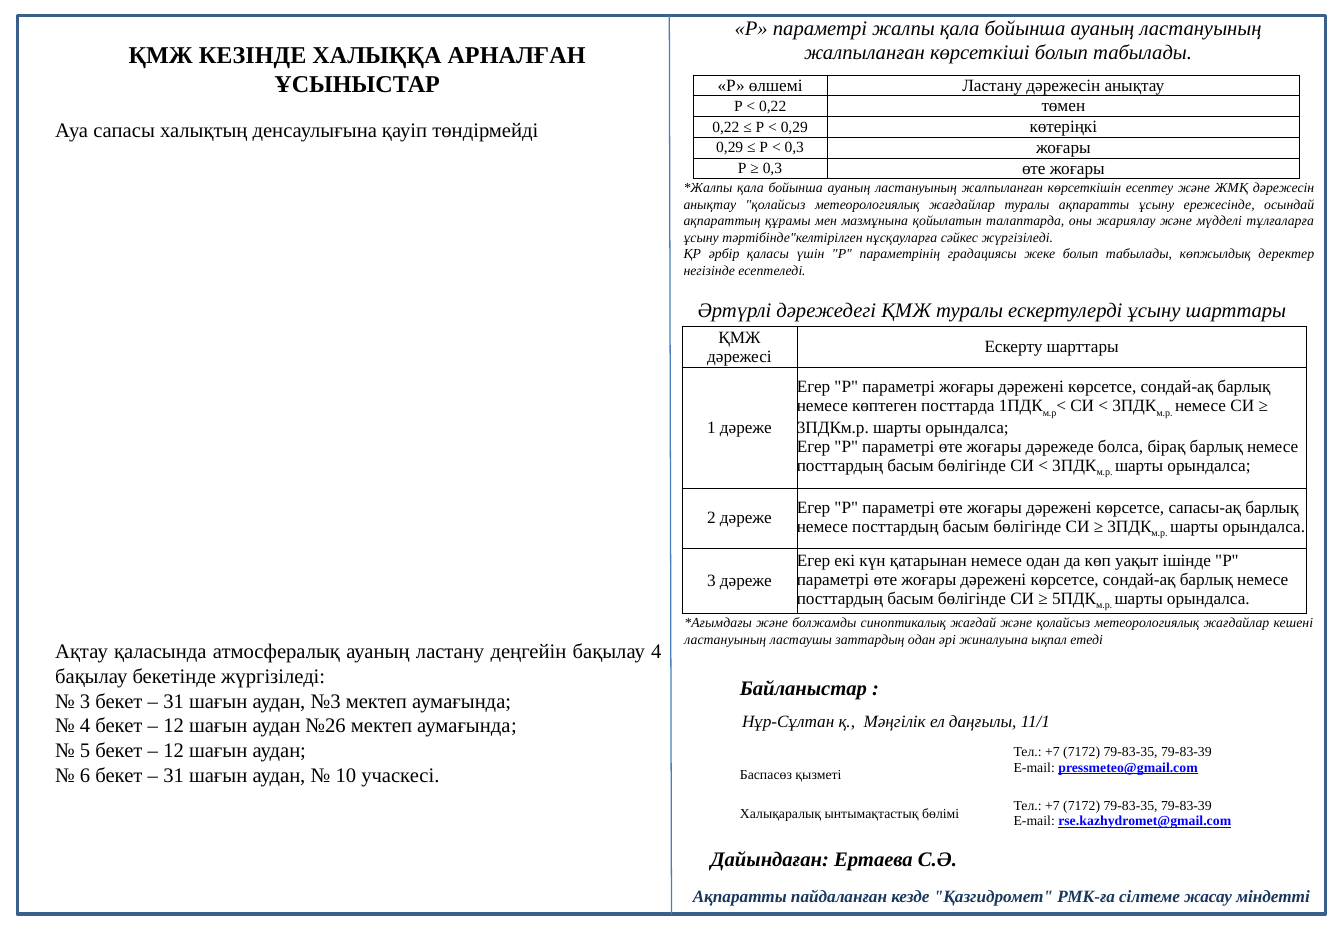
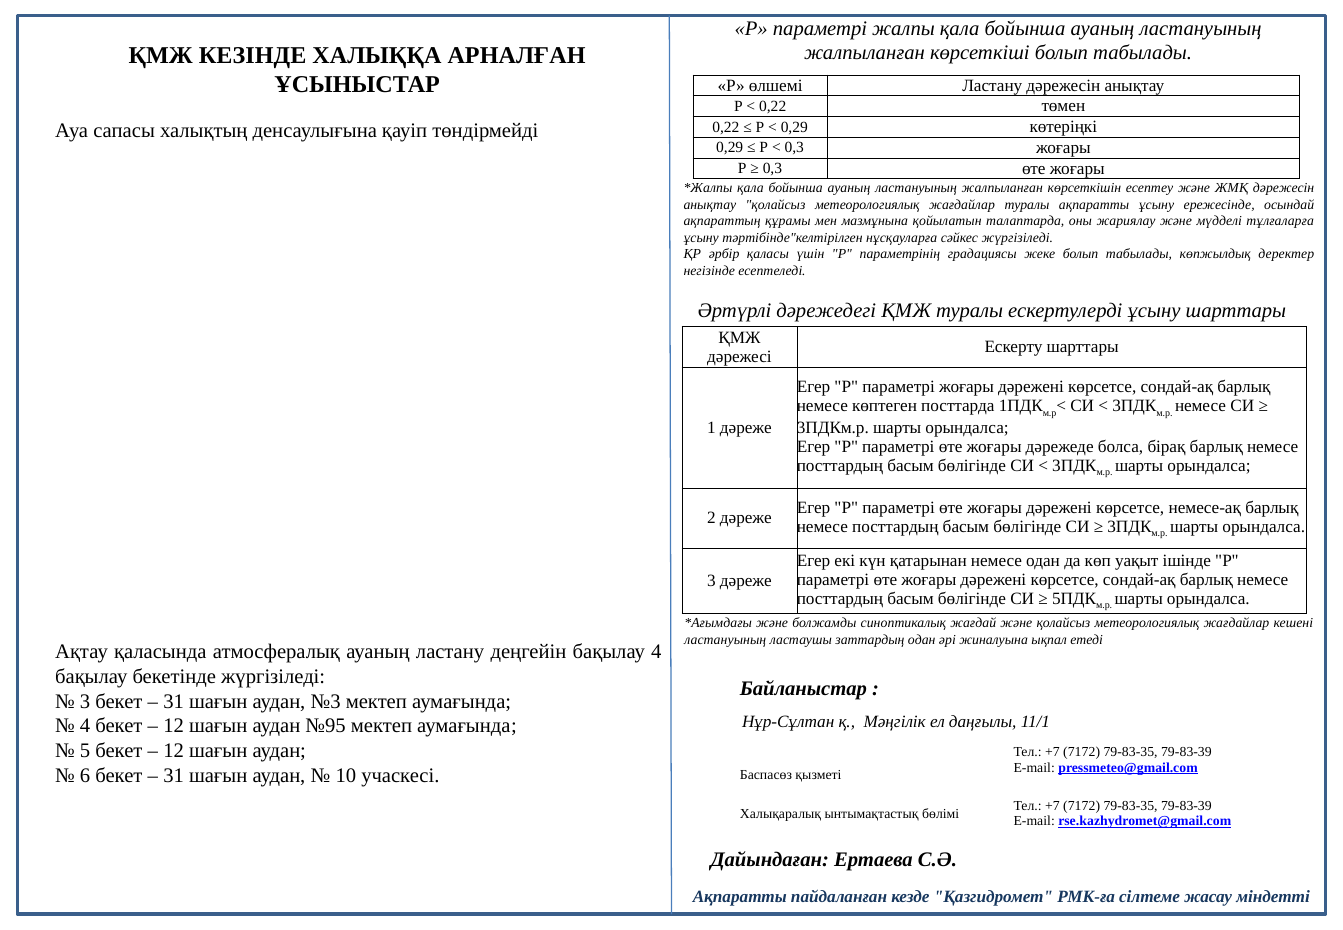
сапасы-ақ: сапасы-ақ -> немесе-ақ
№26: №26 -> №95
